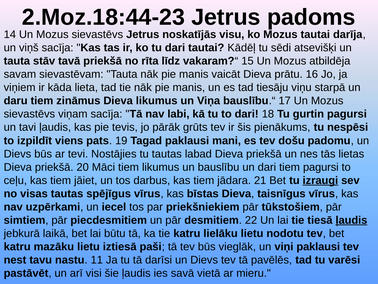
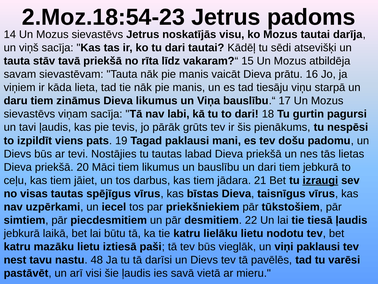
2.Moz.18:44-23: 2.Moz.18:44-23 -> 2.Moz.18:54-23
tiem pagursi: pagursi -> jebkurā
ļaudis at (351, 220) underline: present -> none
11: 11 -> 48
